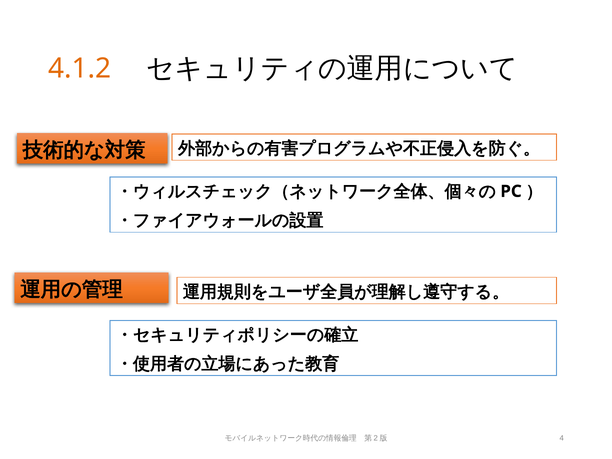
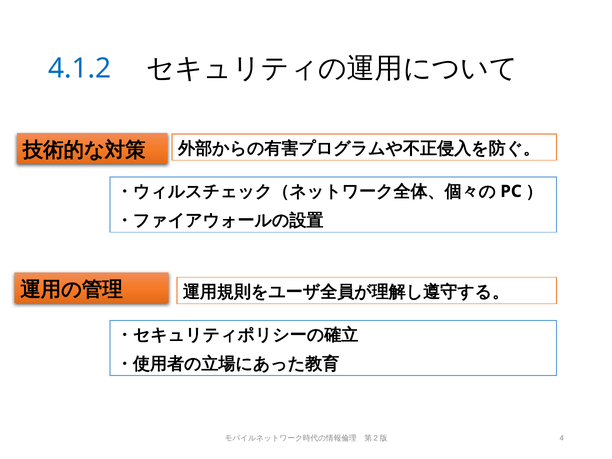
4.1.2 colour: orange -> blue
